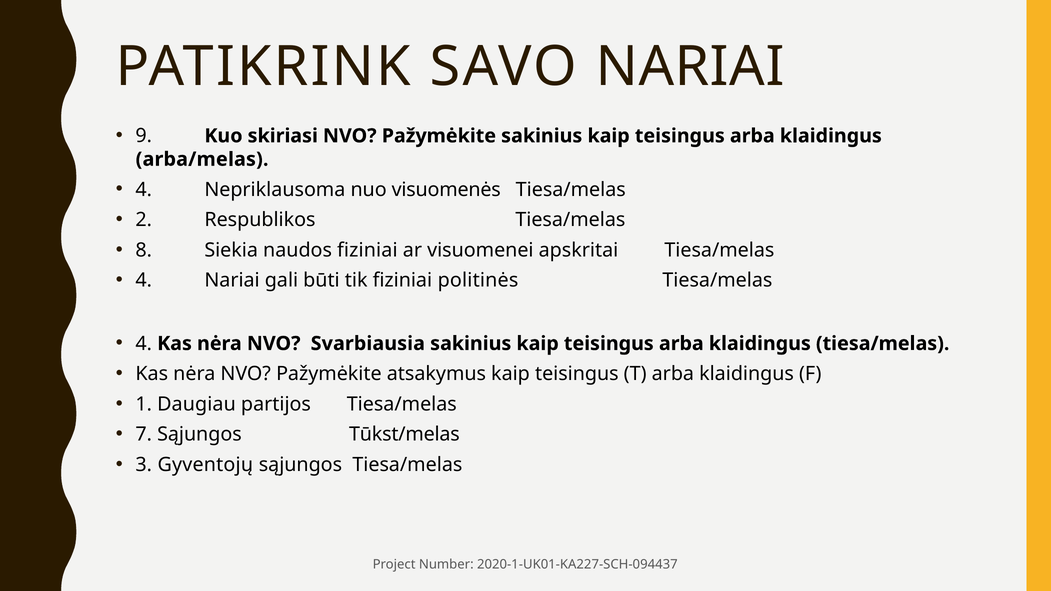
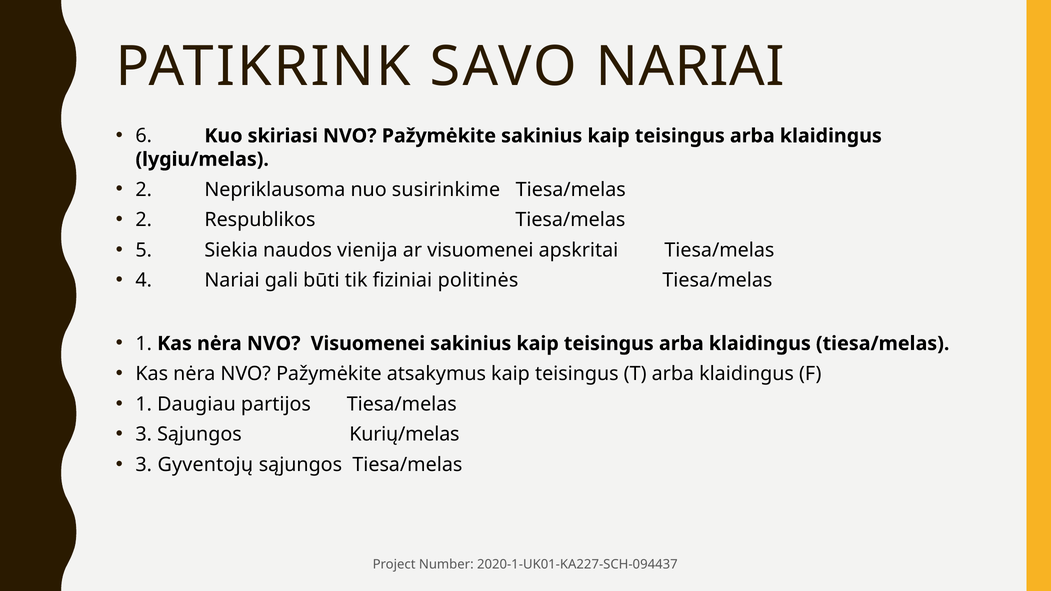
9: 9 -> 6
arba/melas: arba/melas -> lygiu/melas
4 at (144, 190): 4 -> 2
visuomenės: visuomenės -> susirinkime
8: 8 -> 5
naudos fiziniai: fiziniai -> vienija
4 at (144, 344): 4 -> 1
NVO Svarbiausia: Svarbiausia -> Visuomenei
7 at (144, 435): 7 -> 3
Tūkst/melas: Tūkst/melas -> Kurių/melas
